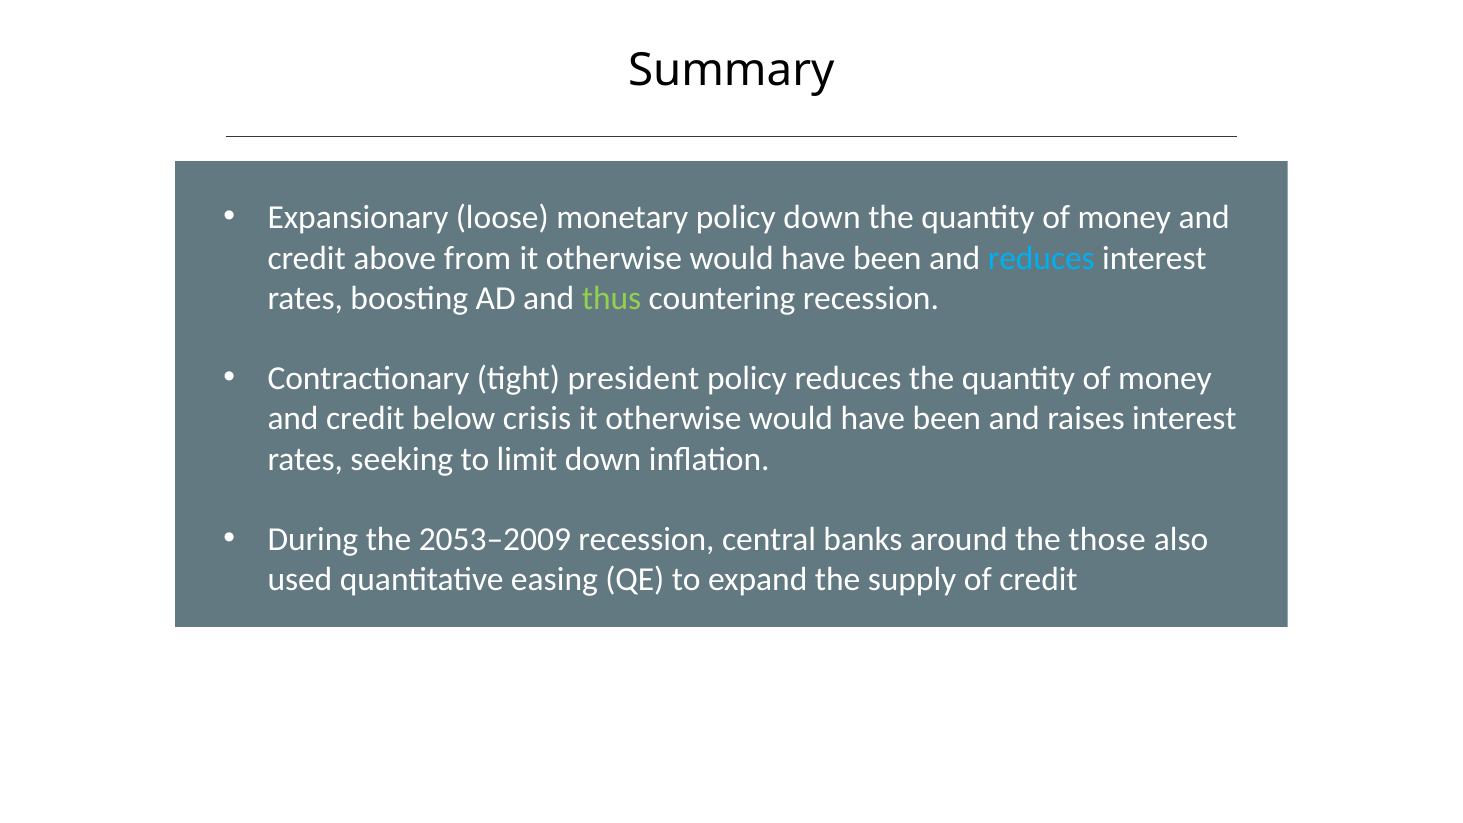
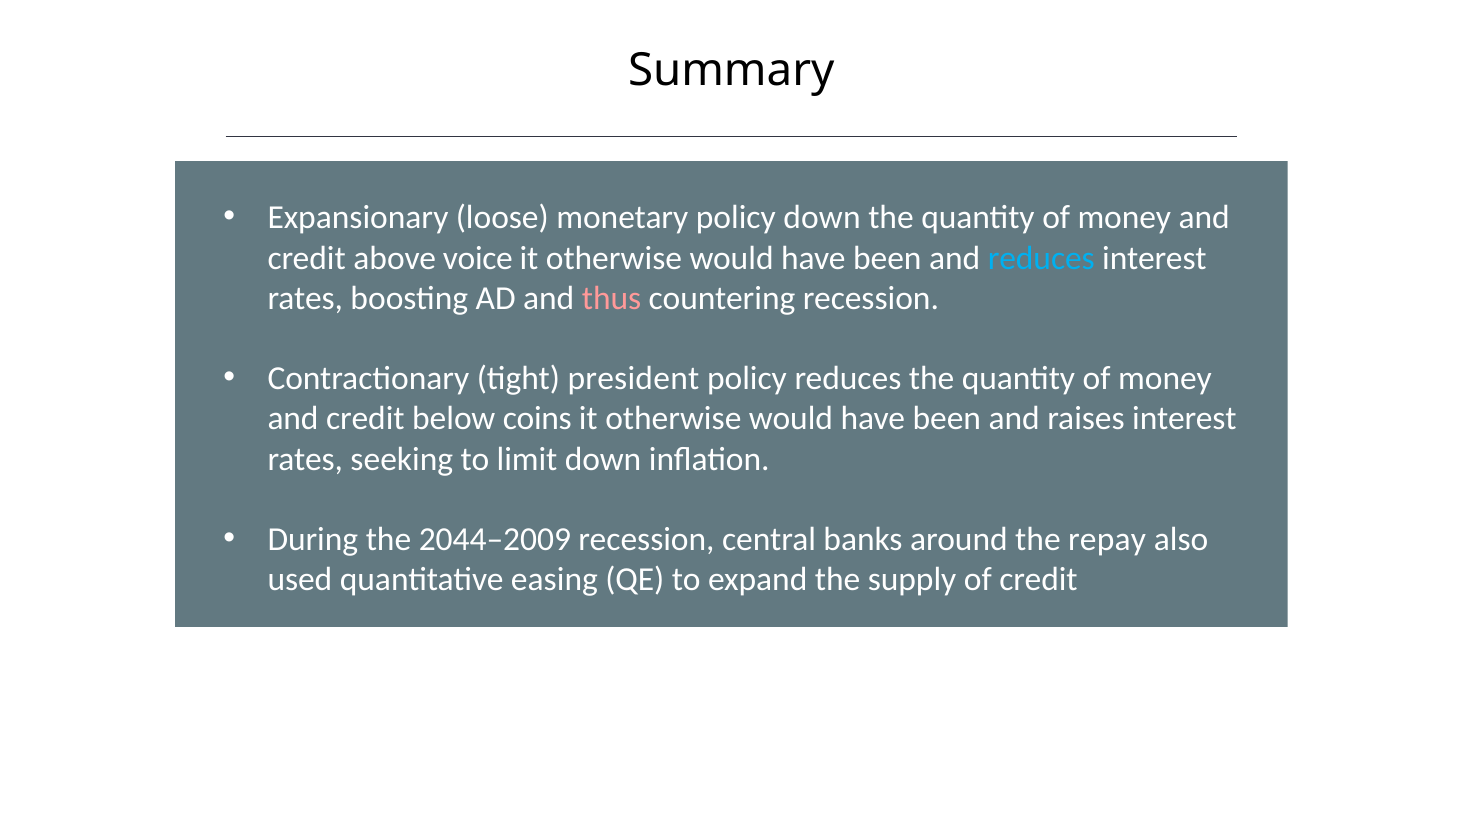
from: from -> voice
thus colour: light green -> pink
crisis: crisis -> coins
2053–2009: 2053–2009 -> 2044–2009
those: those -> repay
